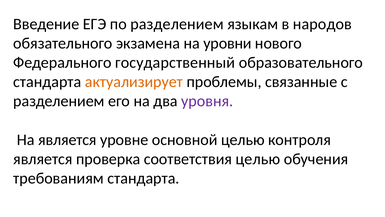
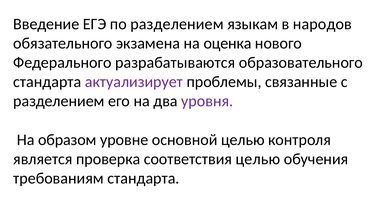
уровни: уровни -> оценка
государственный: государственный -> разрабатываются
актуализирует colour: orange -> purple
На является: является -> образом
